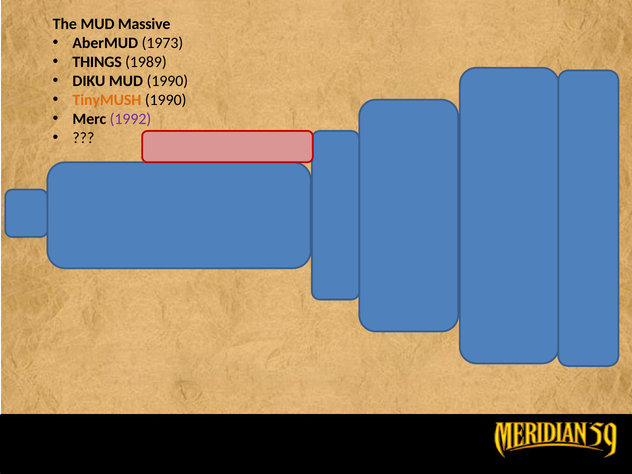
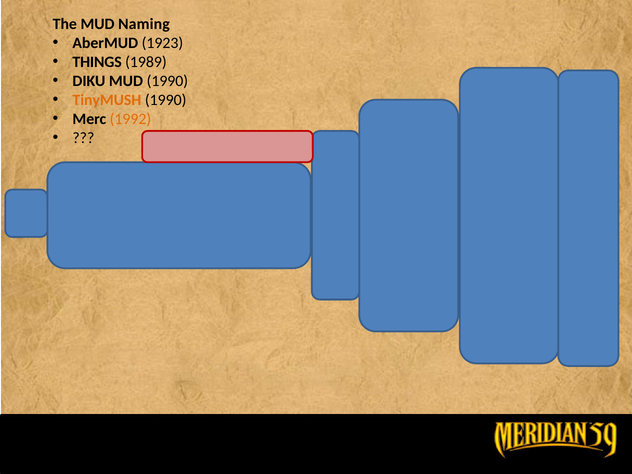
Massive: Massive -> Naming
1973: 1973 -> 1923
1992 colour: purple -> orange
